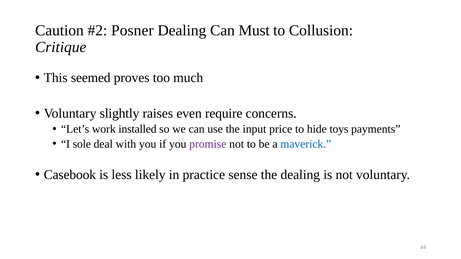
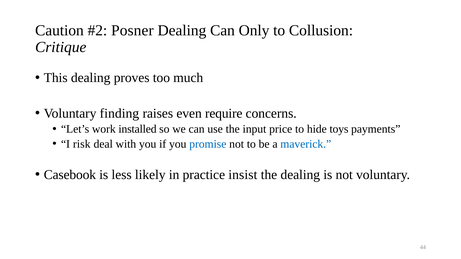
Must: Must -> Only
This seemed: seemed -> dealing
slightly: slightly -> finding
sole: sole -> risk
promise colour: purple -> blue
sense: sense -> insist
